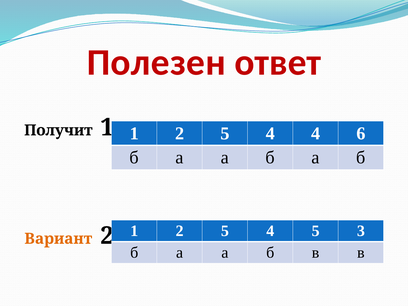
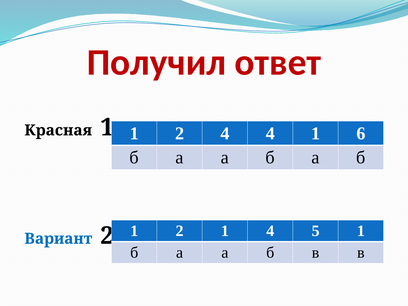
Полезен: Полезен -> Получил
5 at (225, 133): 5 -> 4
4 4: 4 -> 1
Получит: Получит -> Красная
5 at (225, 231): 5 -> 1
5 3: 3 -> 1
Вариант colour: orange -> blue
